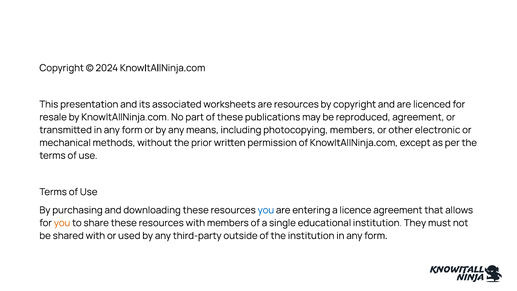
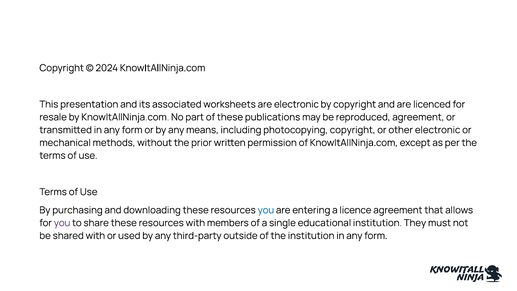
are resources: resources -> electronic
photocopying members: members -> copyright
you at (62, 223) colour: orange -> purple
